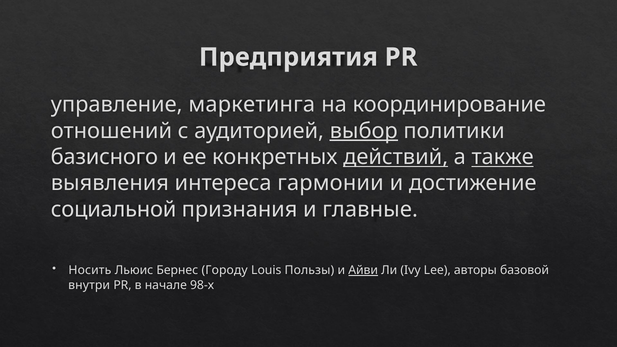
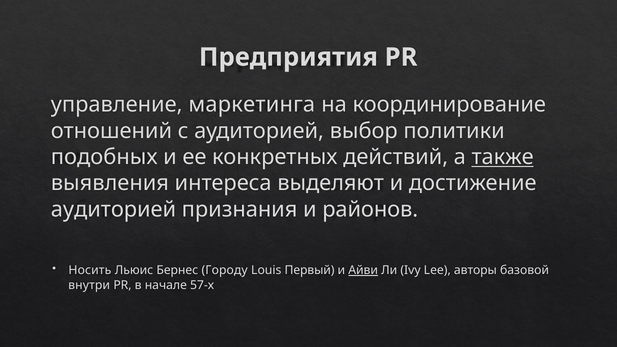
выбор underline: present -> none
базисного: базисного -> подобных
действий underline: present -> none
гармонии: гармонии -> выделяют
социальной at (114, 209): социальной -> аудиторией
главные: главные -> районов
Пользы: Пользы -> Первый
98-х: 98-х -> 57-х
